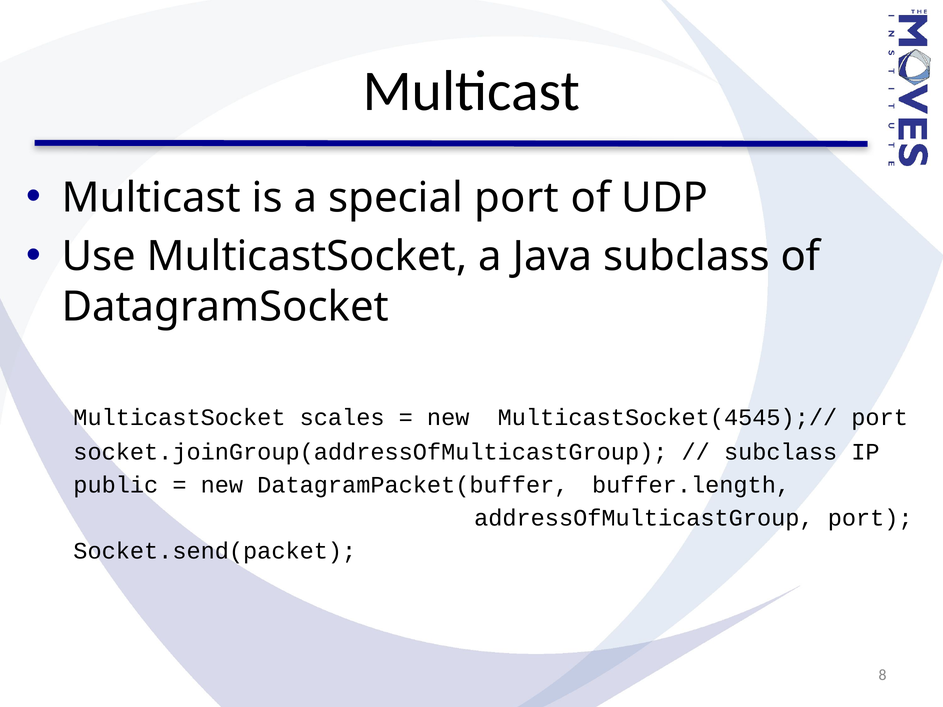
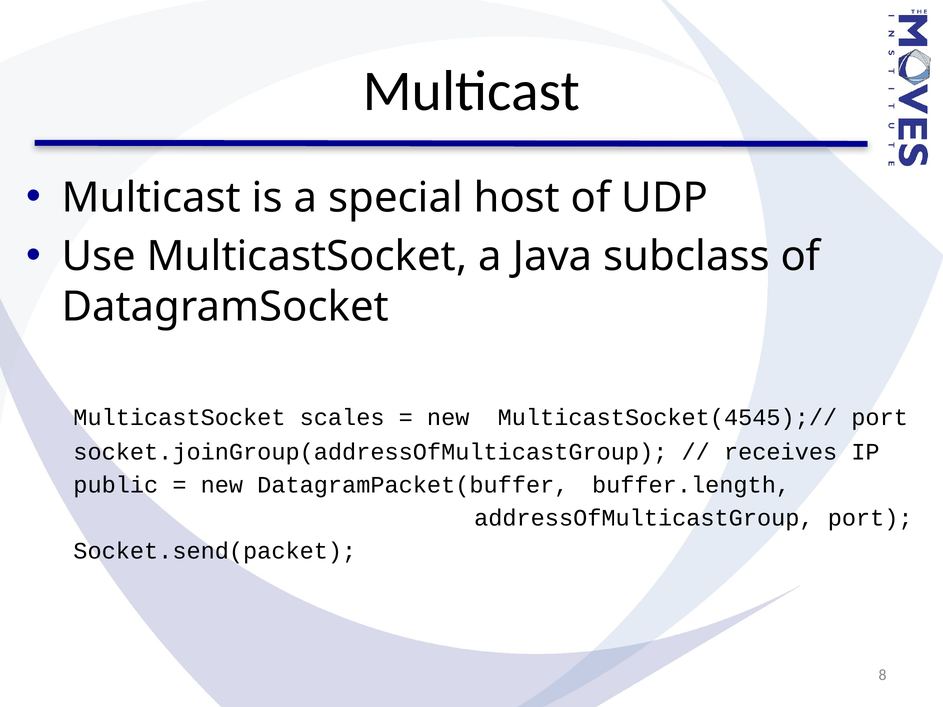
special port: port -> host
subclass at (781, 452): subclass -> receives
